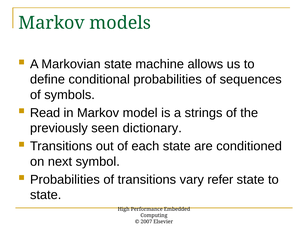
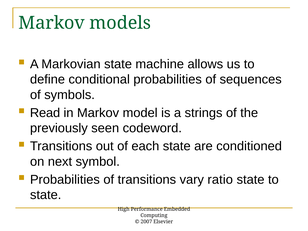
dictionary: dictionary -> codeword
refer: refer -> ratio
